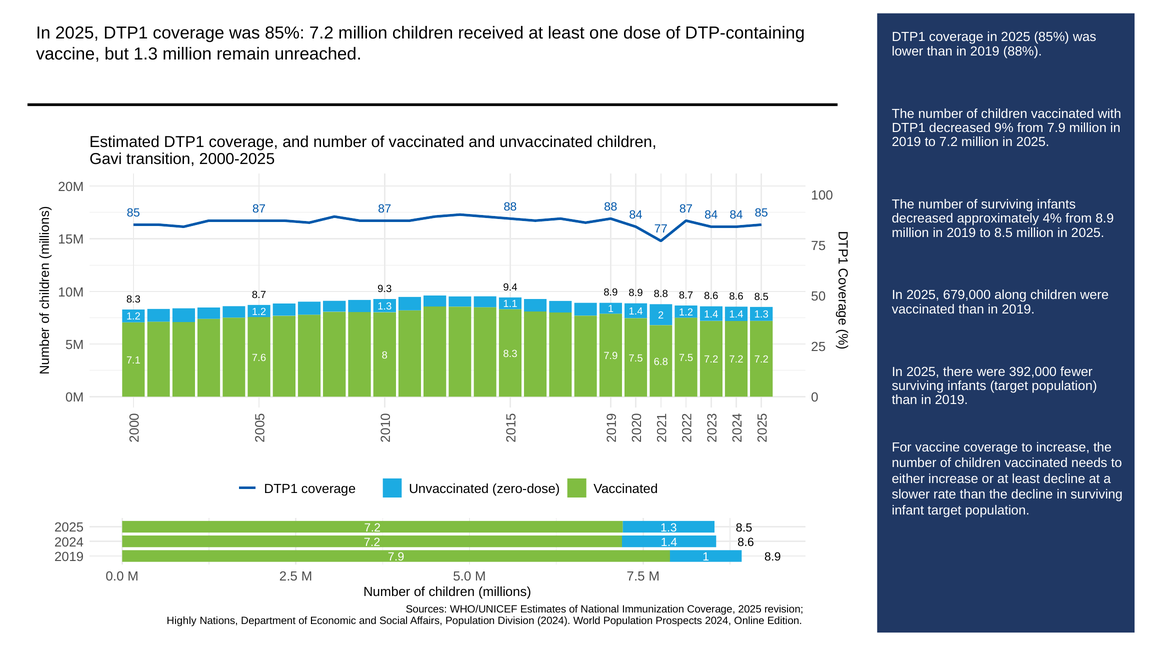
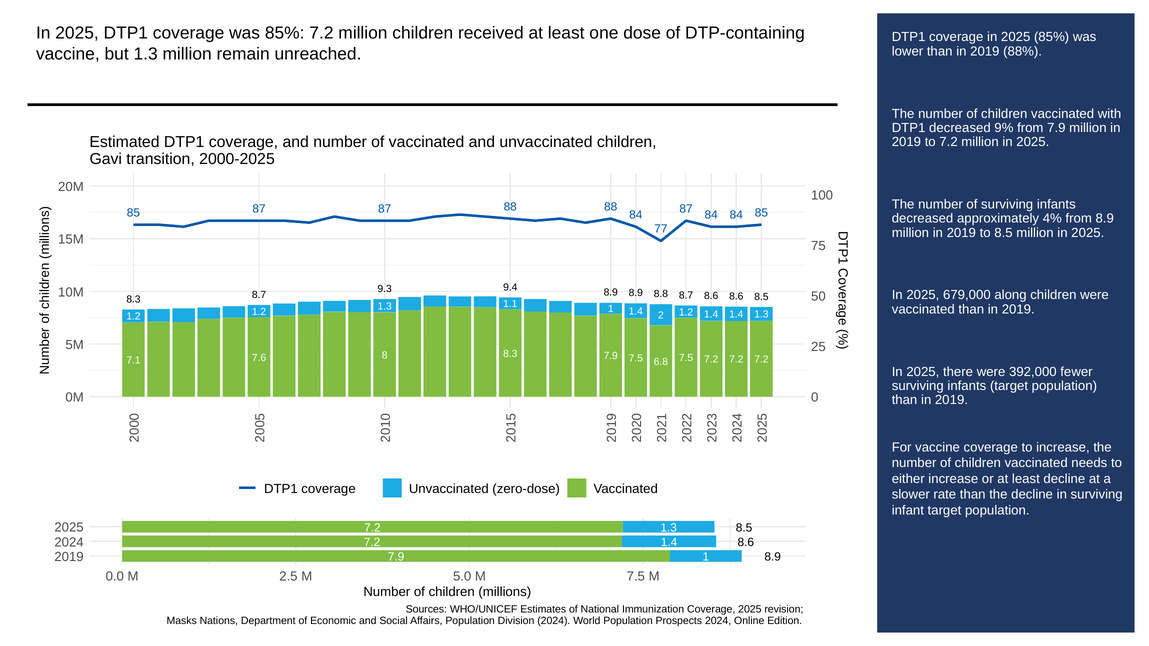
Highly: Highly -> Masks
